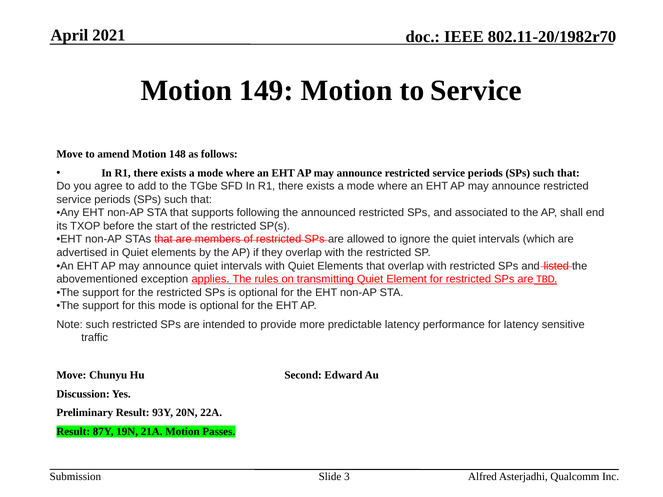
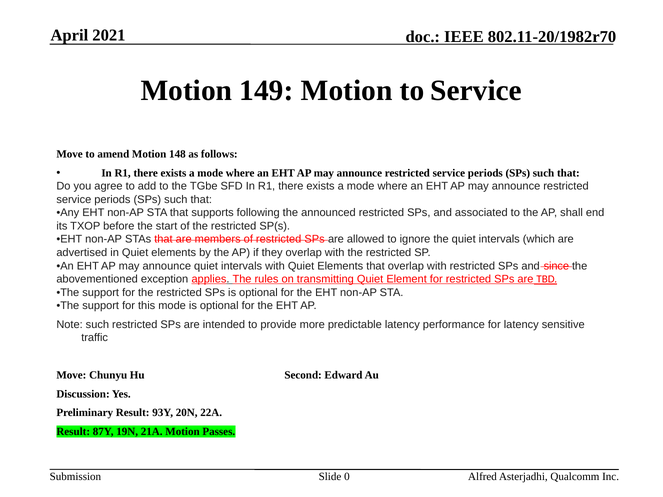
listed: listed -> since
3: 3 -> 0
